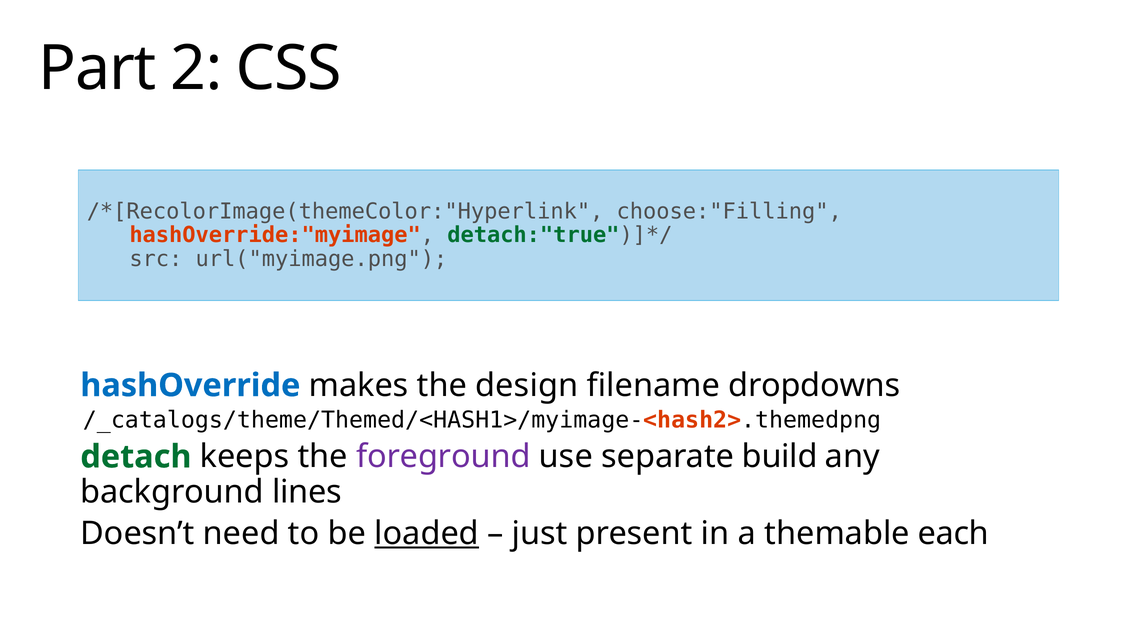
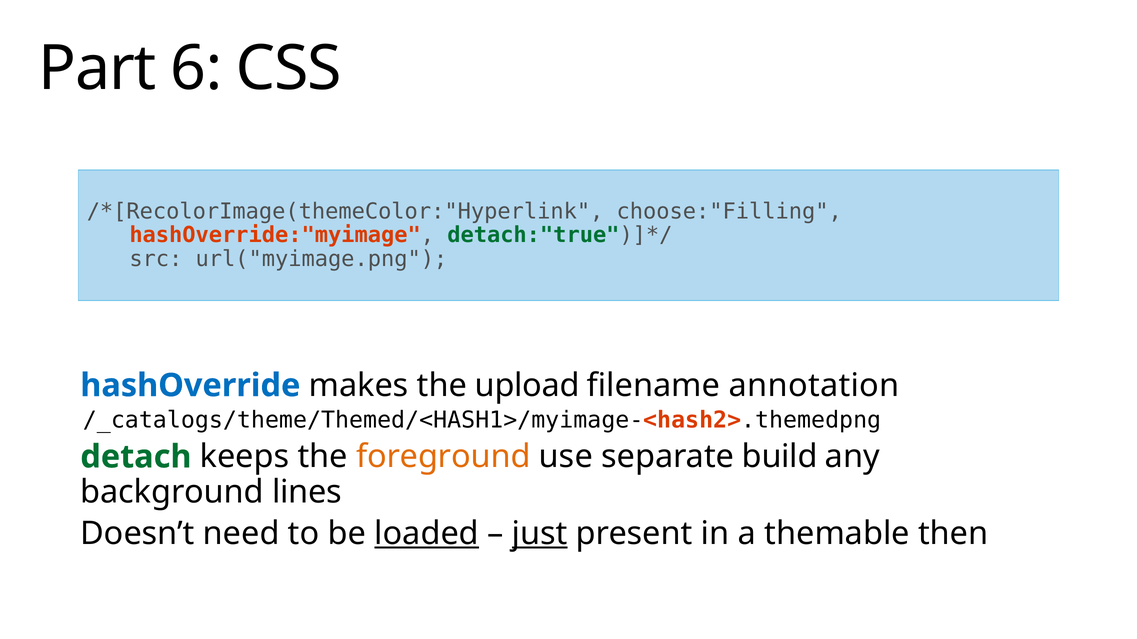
2: 2 -> 6
design: design -> upload
dropdowns: dropdowns -> annotation
foreground colour: purple -> orange
just underline: none -> present
each: each -> then
